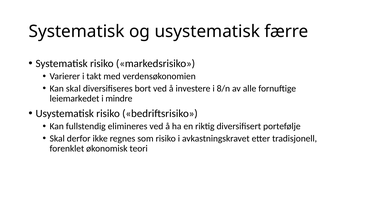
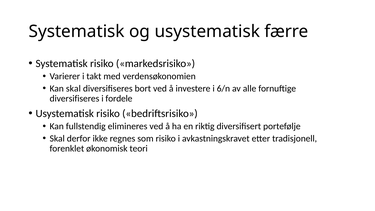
8/n: 8/n -> 6/n
leiemarkedet at (75, 99): leiemarkedet -> diversifiseres
mindre: mindre -> fordele
